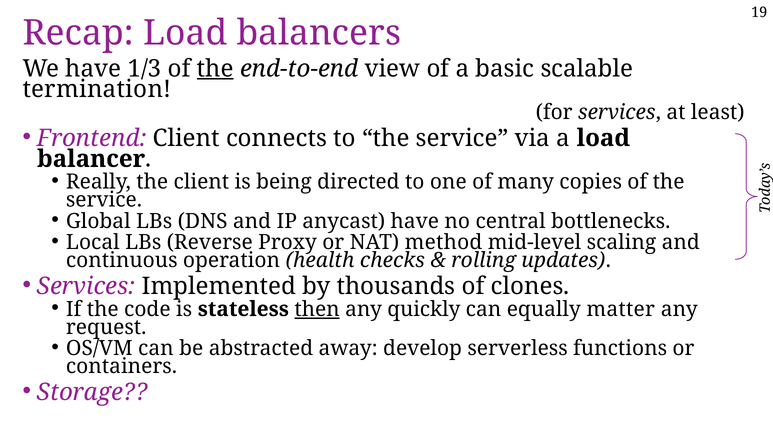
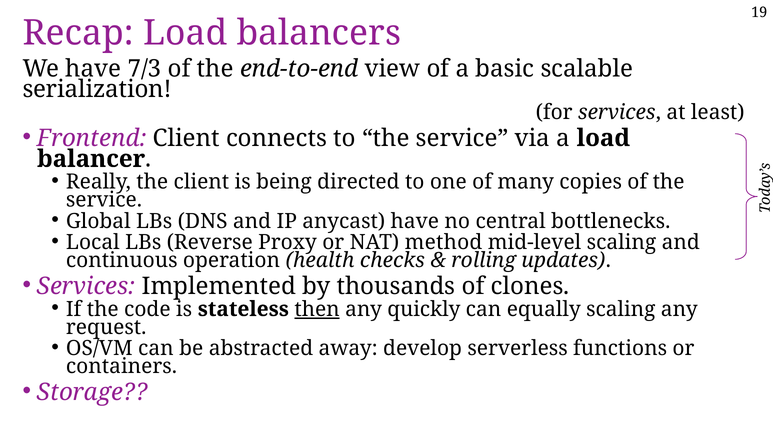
1/3: 1/3 -> 7/3
the at (215, 69) underline: present -> none
termination: termination -> serialization
equally matter: matter -> scaling
